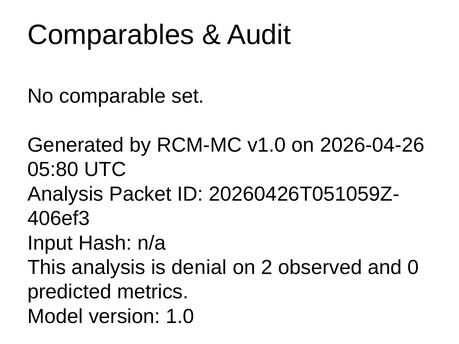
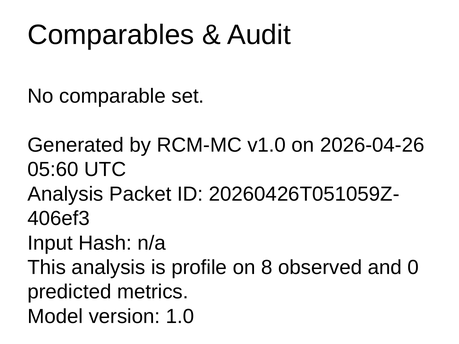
05:80: 05:80 -> 05:60
denial: denial -> profile
2: 2 -> 8
